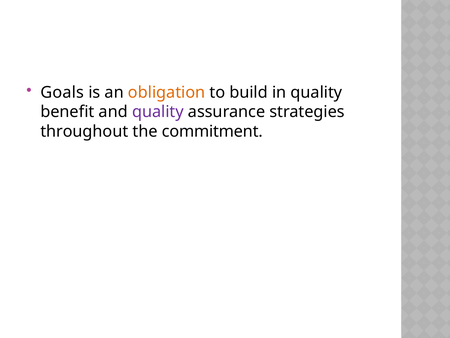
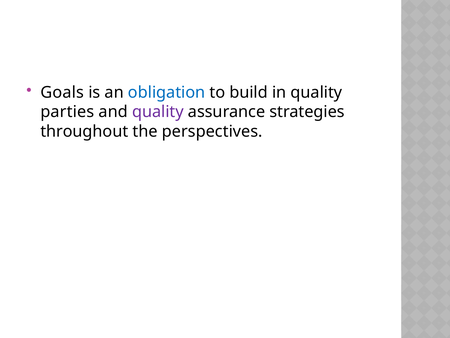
obligation colour: orange -> blue
benefit: benefit -> parties
commitment: commitment -> perspectives
